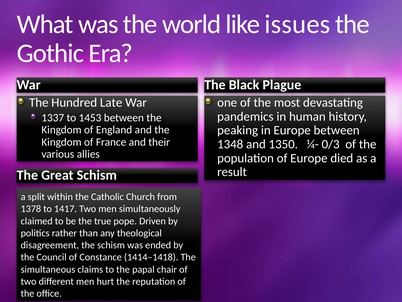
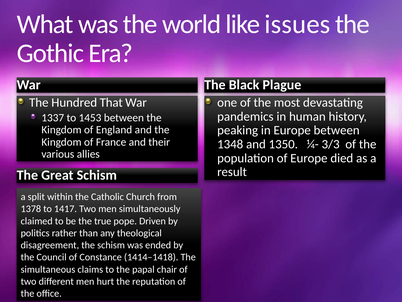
Late: Late -> That
0/3: 0/3 -> 3/3
